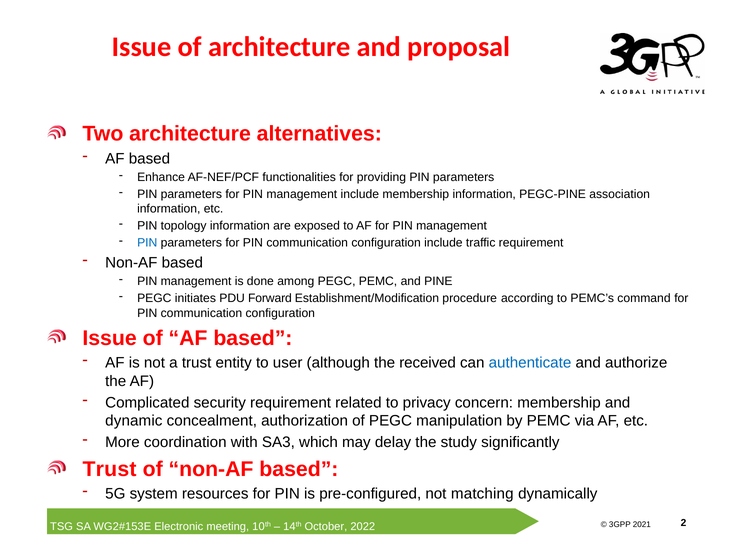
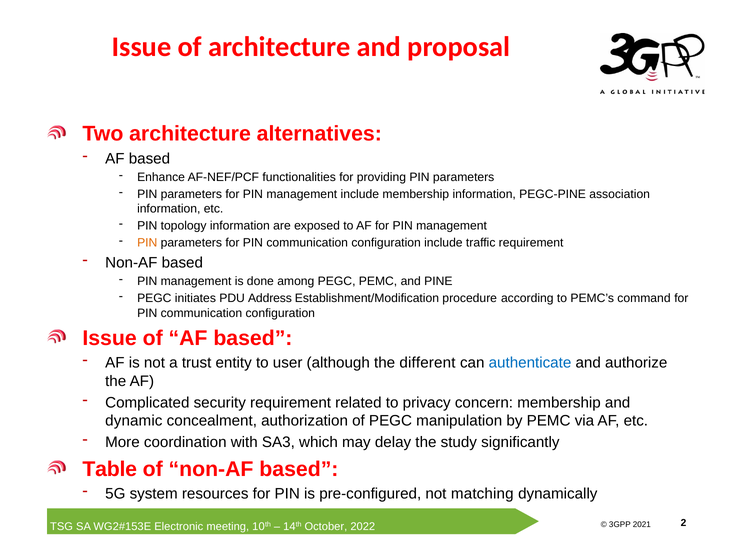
PIN at (147, 243) colour: blue -> orange
Forward: Forward -> Address
received: received -> different
Trust at (110, 469): Trust -> Table
